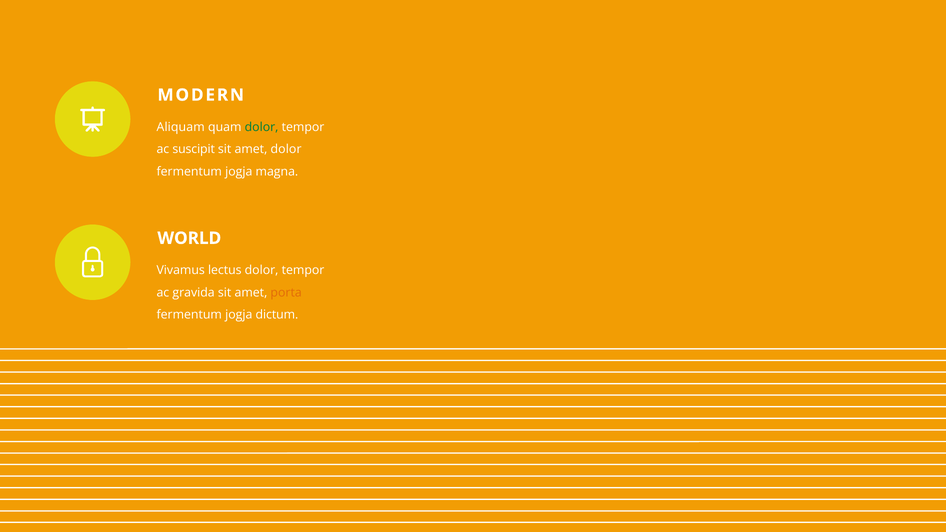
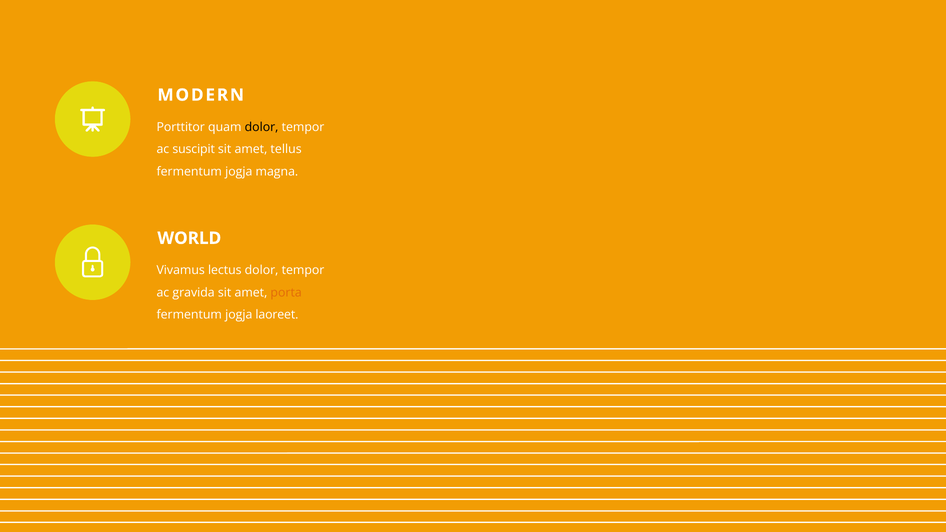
Aliquam: Aliquam -> Porttitor
dolor at (262, 127) colour: green -> black
amet dolor: dolor -> tellus
dictum: dictum -> laoreet
